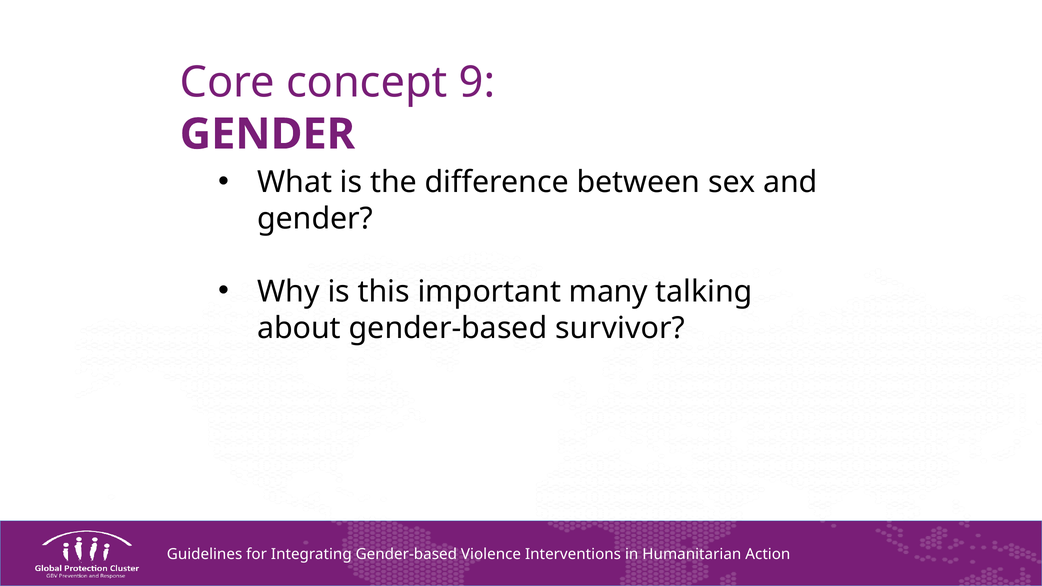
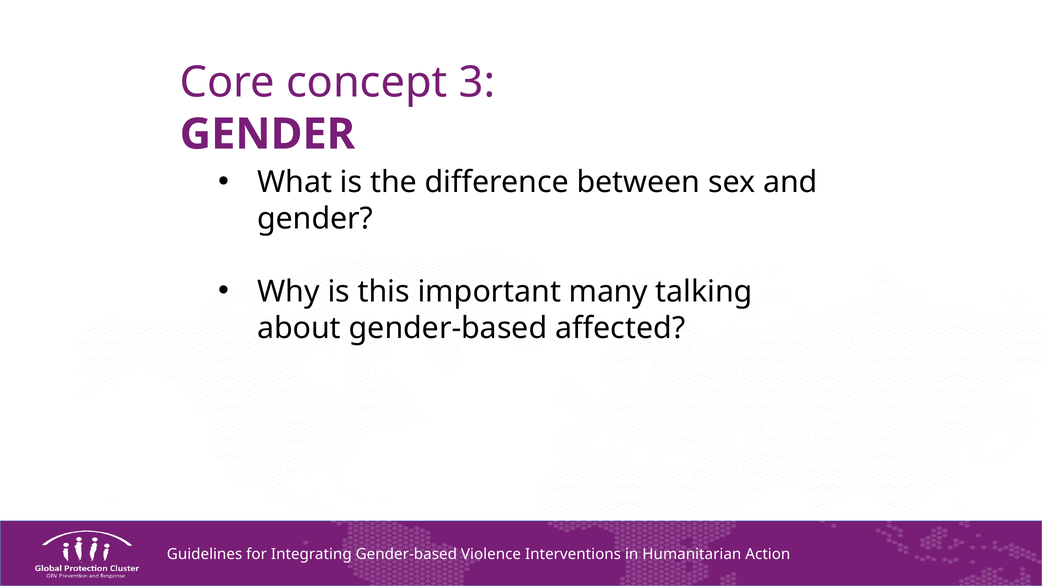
9: 9 -> 3
survivor: survivor -> affected
